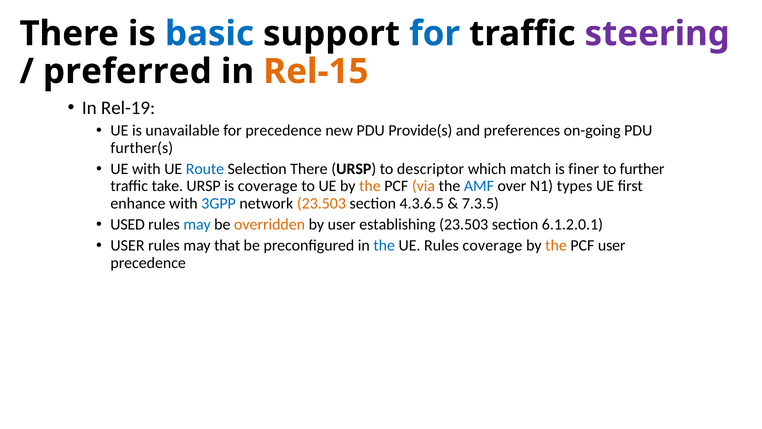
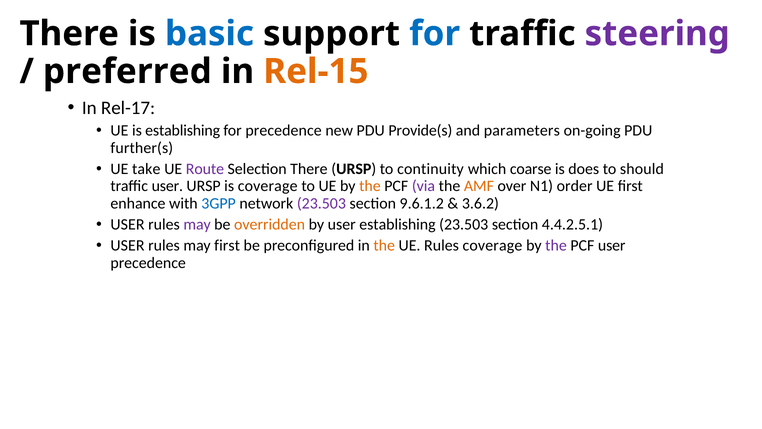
Rel-19: Rel-19 -> Rel-17
is unavailable: unavailable -> establishing
preferences: preferences -> parameters
UE with: with -> take
Route colour: blue -> purple
descriptor: descriptor -> continuity
match: match -> coarse
finer: finer -> does
further: further -> should
traffic take: take -> user
via colour: orange -> purple
AMF colour: blue -> orange
types: types -> order
23.503 at (321, 203) colour: orange -> purple
4.3.6.5: 4.3.6.5 -> 9.6.1.2
7.3.5: 7.3.5 -> 3.6.2
USED at (128, 224): USED -> USER
may at (197, 224) colour: blue -> purple
6.1.2.0.1: 6.1.2.0.1 -> 4.4.2.5.1
may that: that -> first
the at (384, 245) colour: blue -> orange
the at (556, 245) colour: orange -> purple
